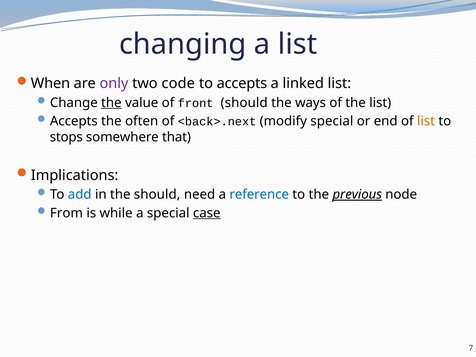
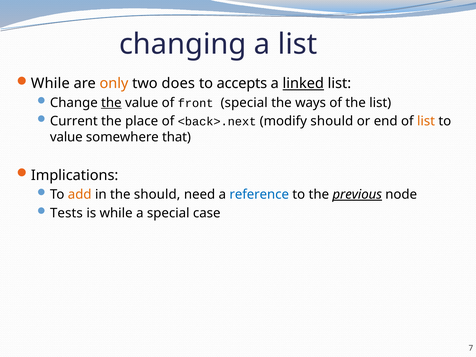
When at (50, 84): When -> While
only colour: purple -> orange
code: code -> does
linked underline: none -> present
front should: should -> special
Accepts at (74, 121): Accepts -> Current
often: often -> place
modify special: special -> should
stops at (66, 137): stops -> value
add colour: blue -> orange
From: From -> Tests
case underline: present -> none
